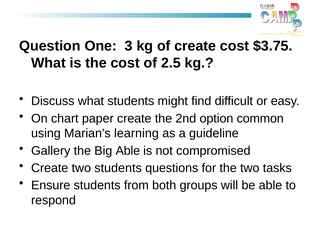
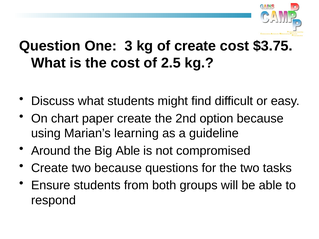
option common: common -> because
Gallery: Gallery -> Around
two students: students -> because
